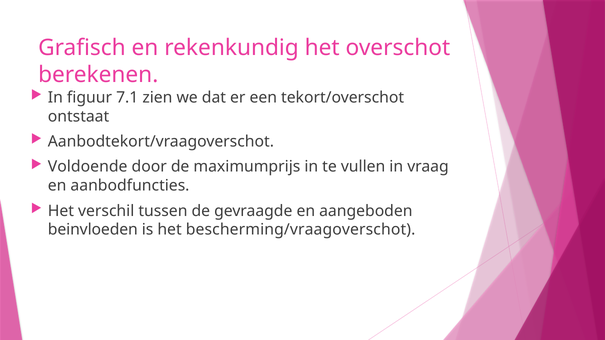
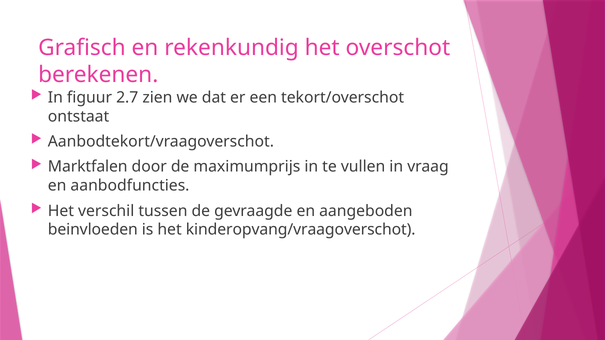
7.1: 7.1 -> 2.7
Voldoende: Voldoende -> Marktfalen
bescherming/vraagoverschot: bescherming/vraagoverschot -> kinderopvang/vraagoverschot
